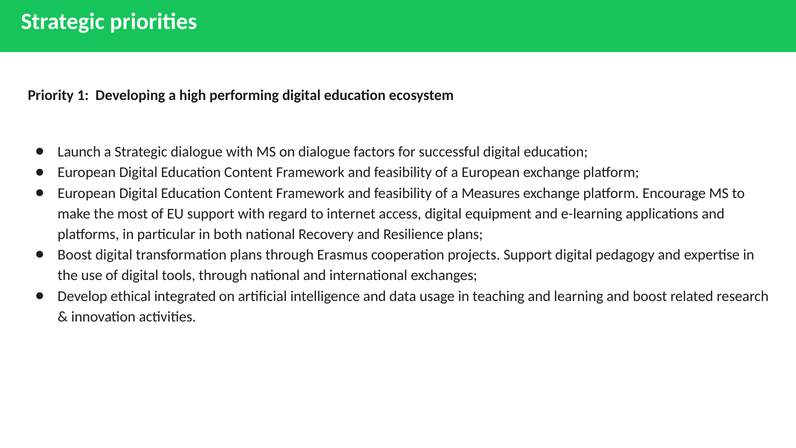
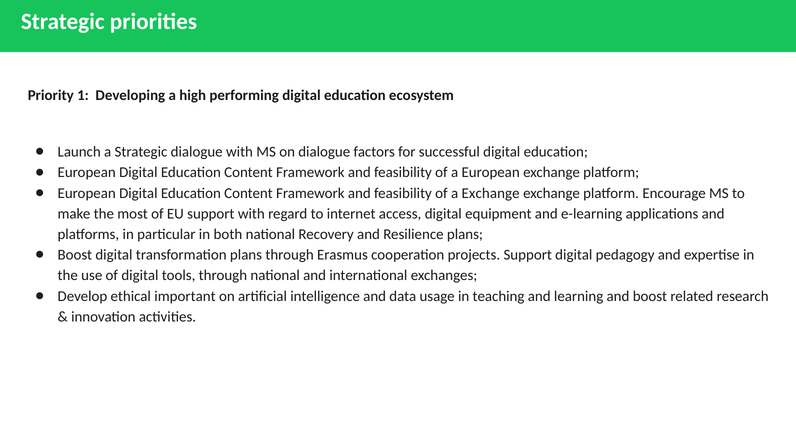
a Measures: Measures -> Exchange
integrated: integrated -> important
